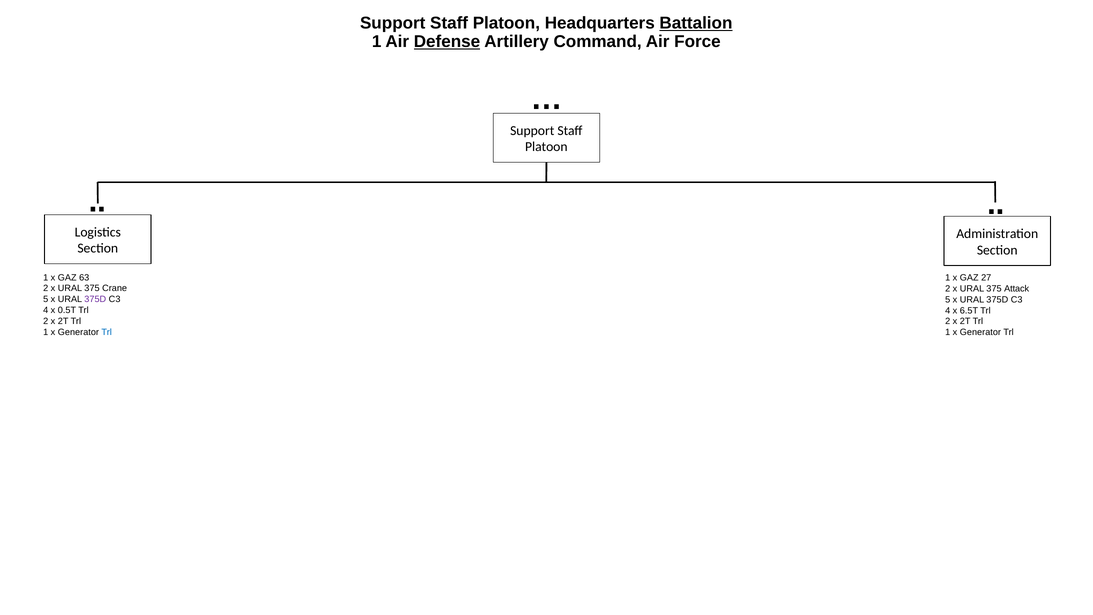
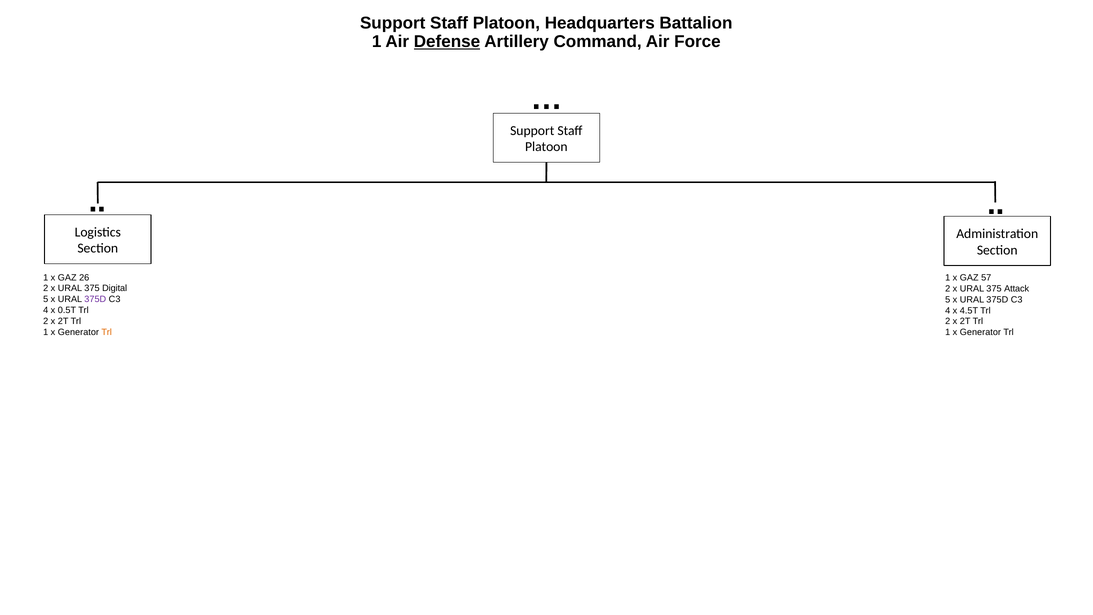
Battalion underline: present -> none
63: 63 -> 26
27: 27 -> 57
Crane: Crane -> Digital
6.5T: 6.5T -> 4.5T
Trl at (107, 332) colour: blue -> orange
